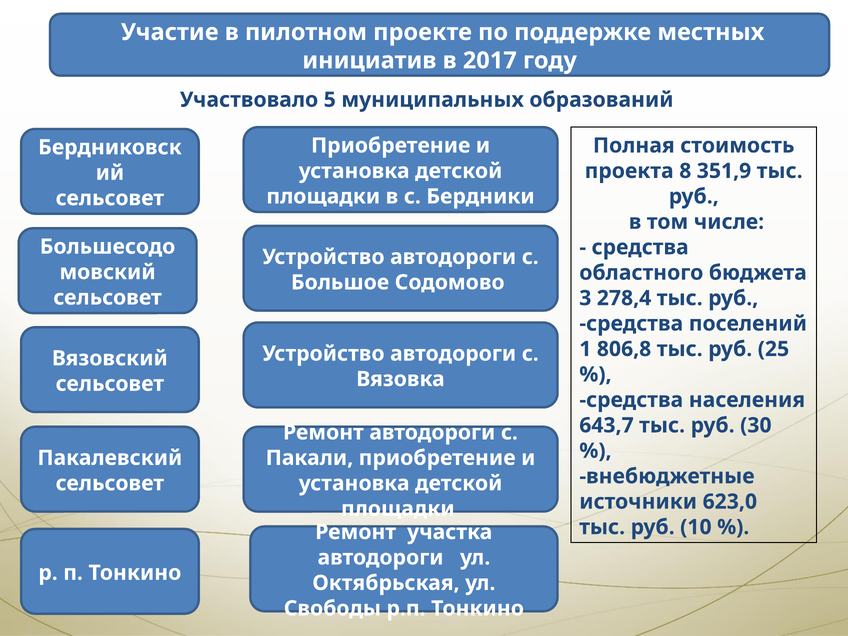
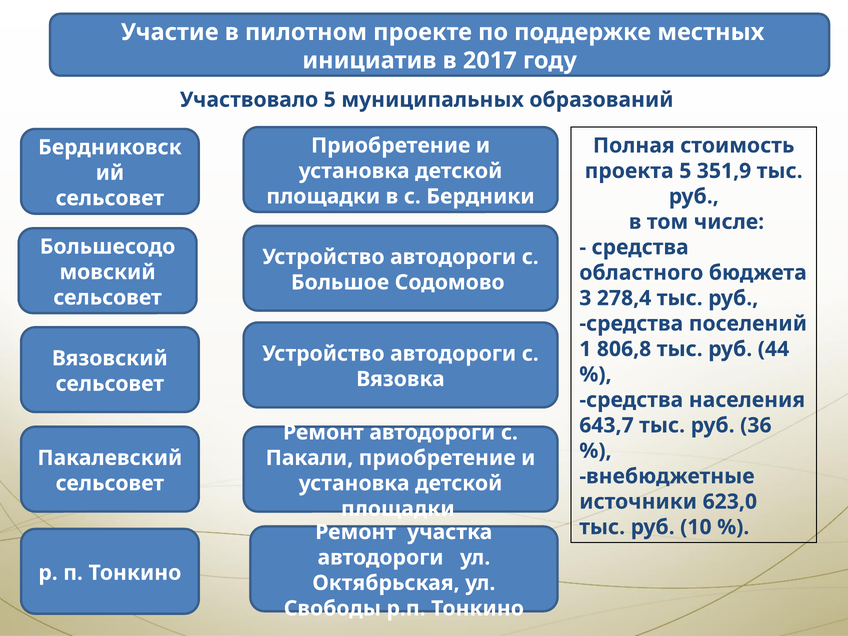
проекта 8: 8 -> 5
25: 25 -> 44
30: 30 -> 36
